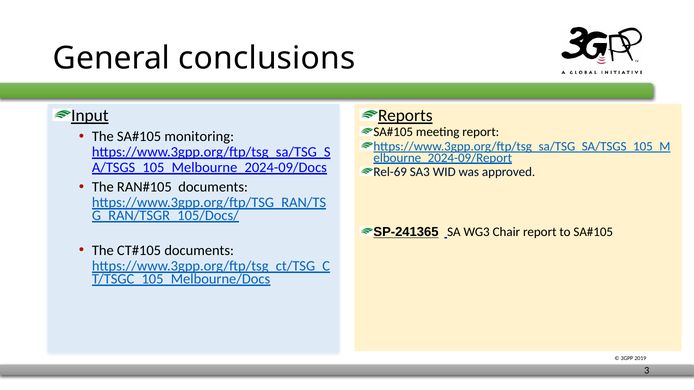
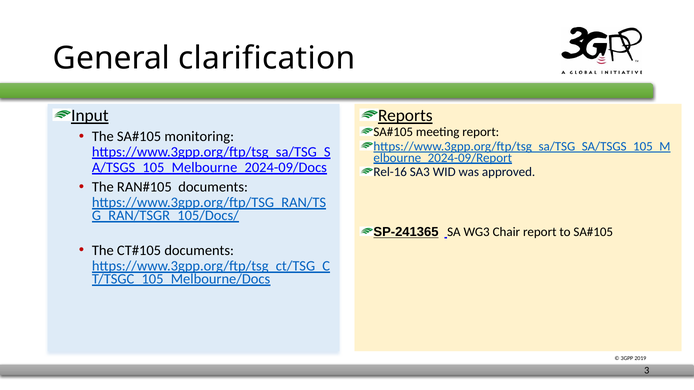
conclusions: conclusions -> clarification
Rel-69: Rel-69 -> Rel-16
